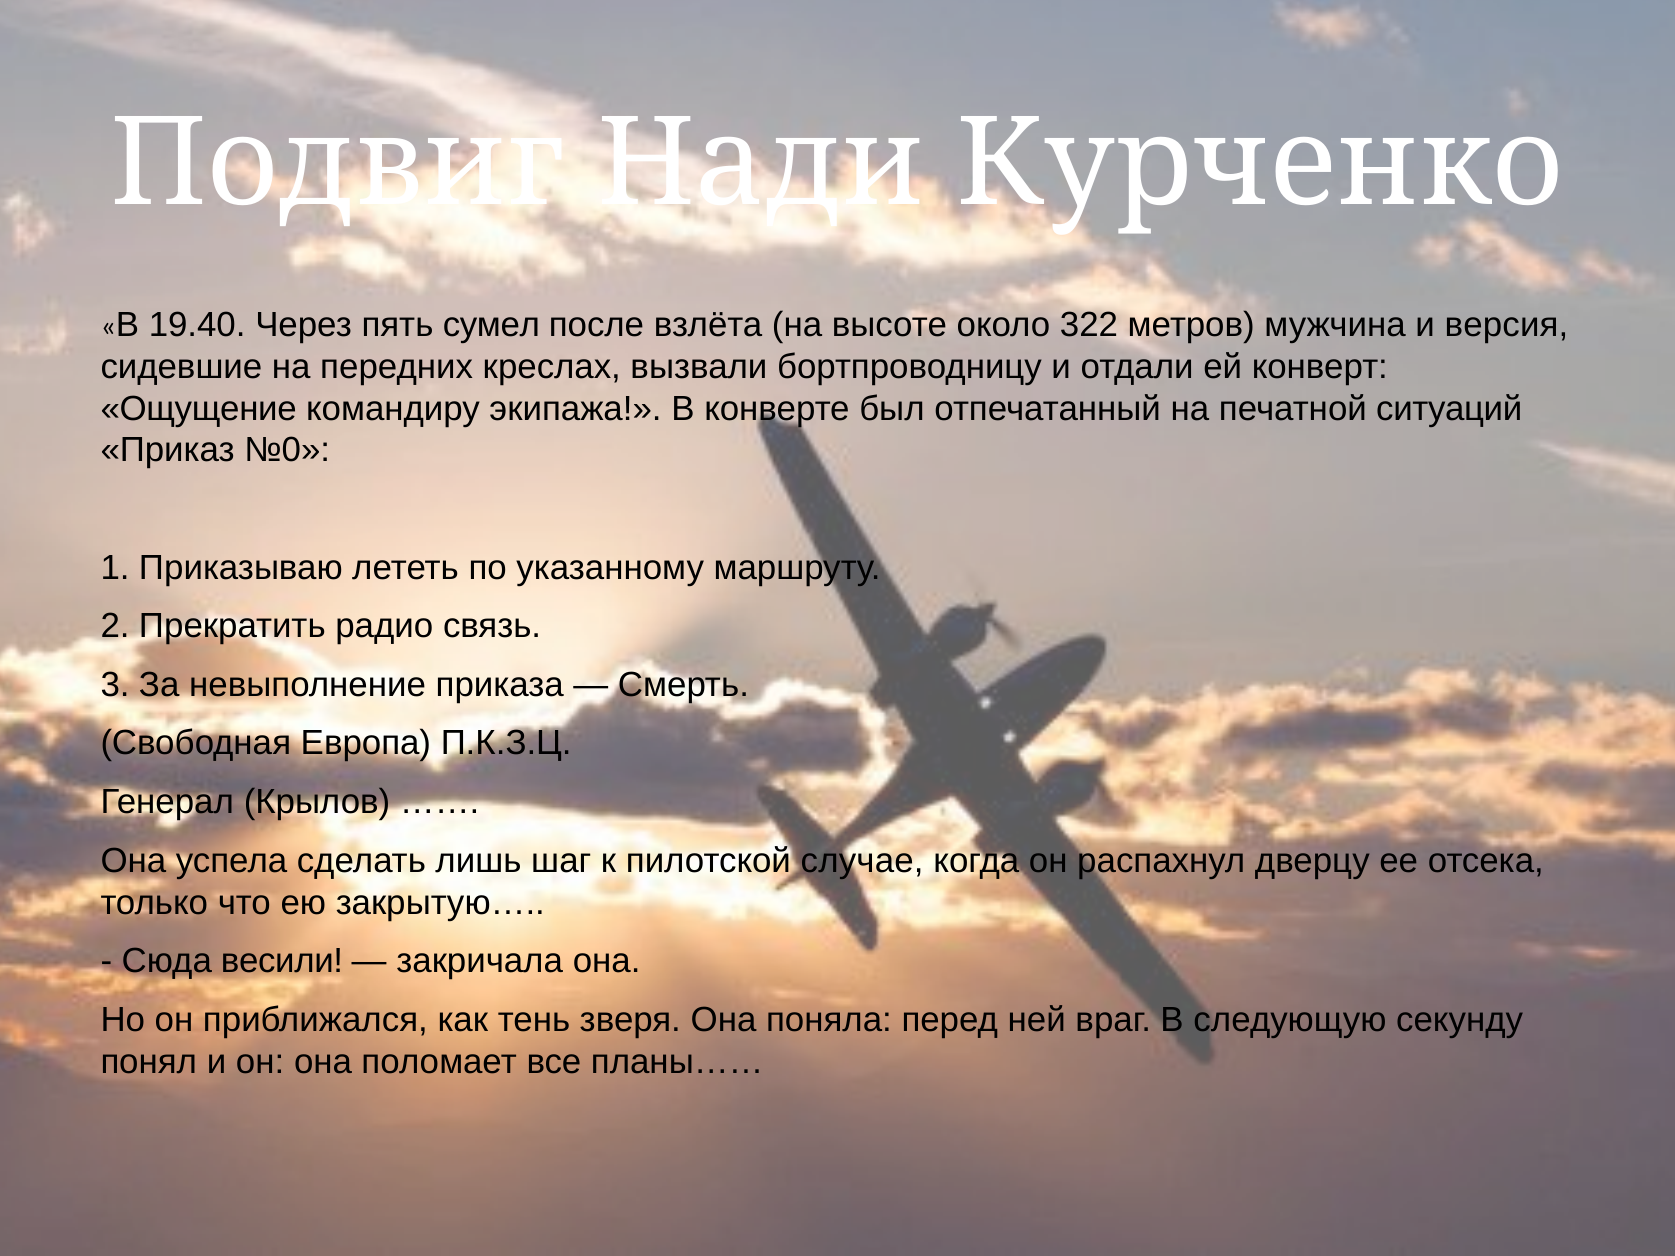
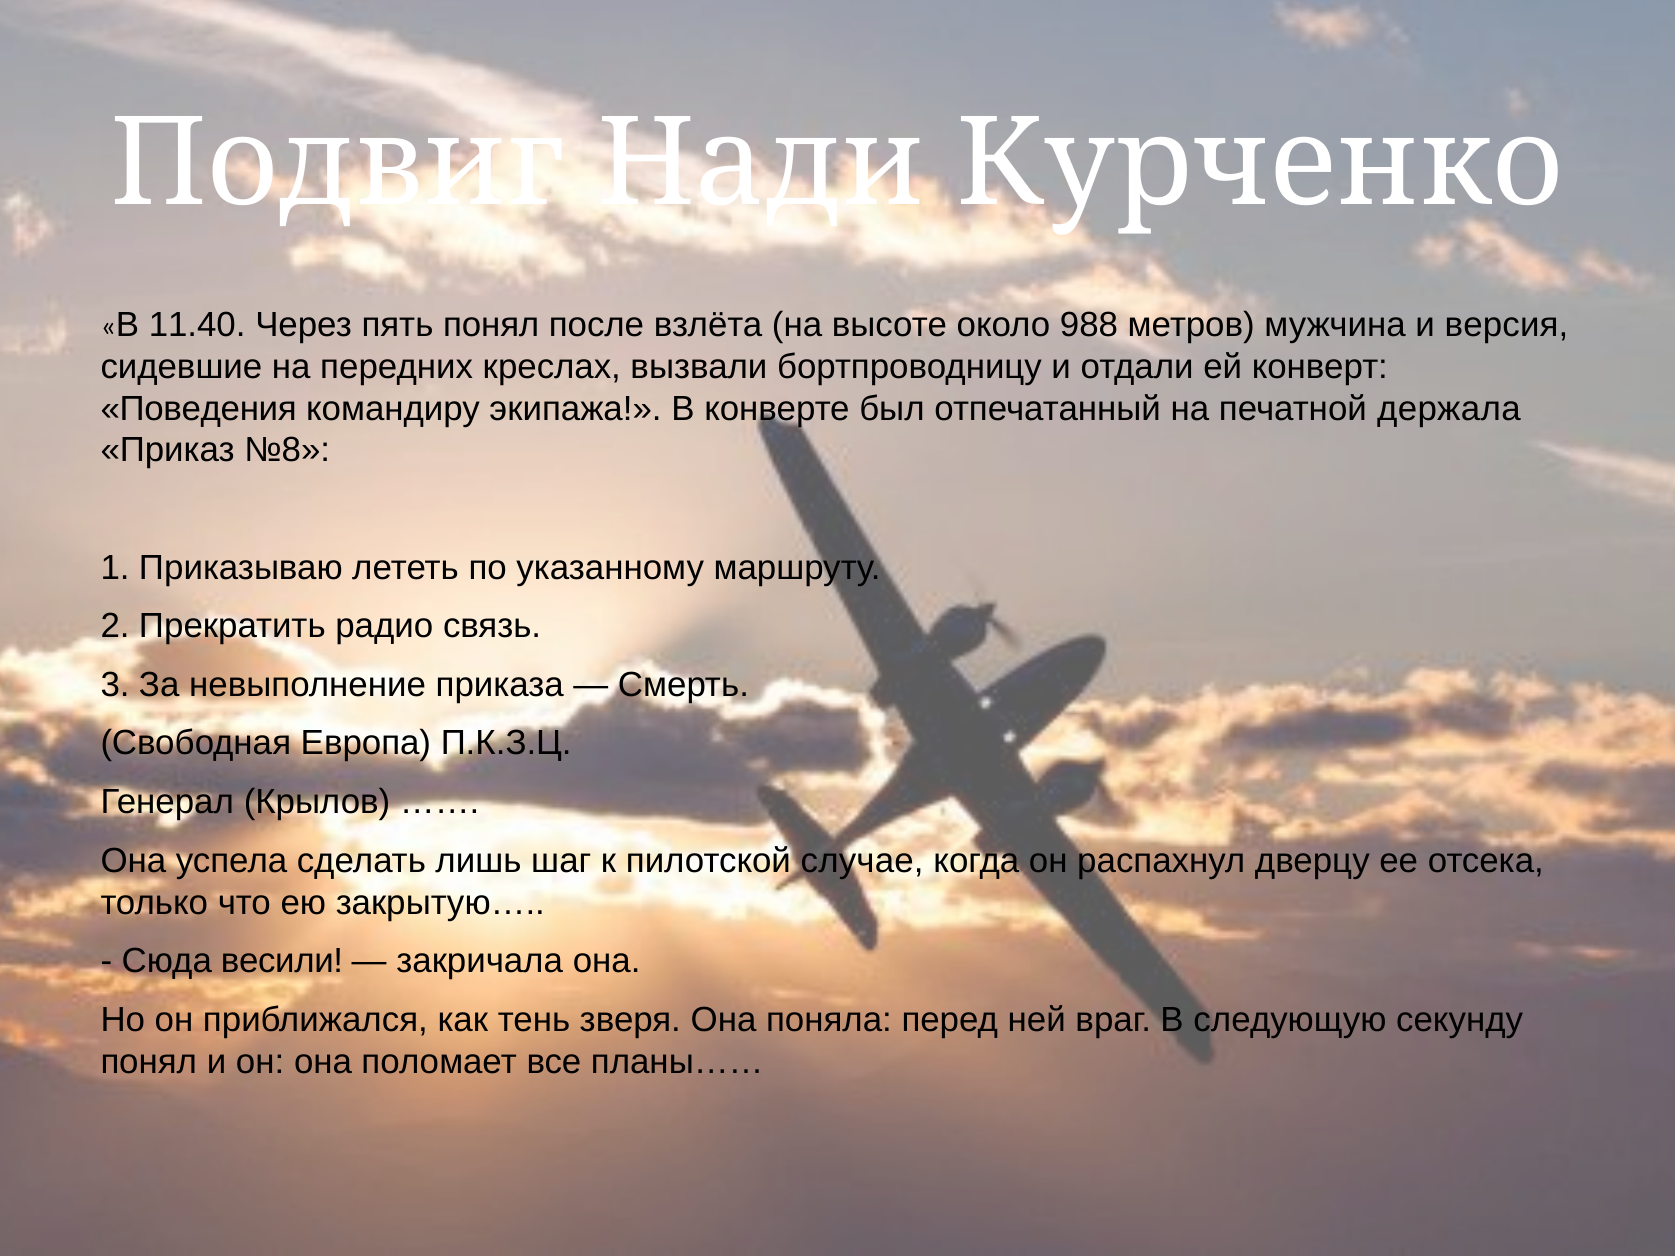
19.40: 19.40 -> 11.40
пять сумел: сумел -> понял
322: 322 -> 988
Ощущение: Ощущение -> Поведения
ситуаций: ситуаций -> держала
№0: №0 -> №8
